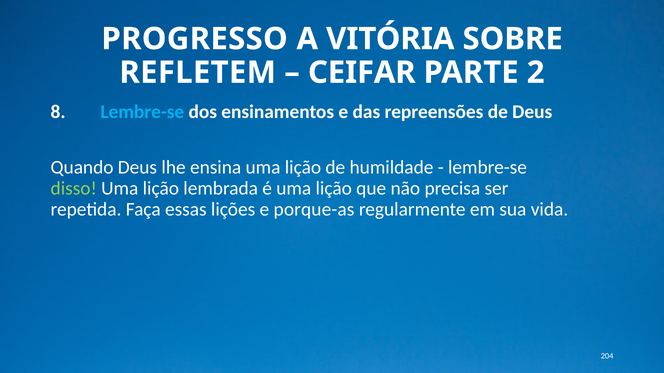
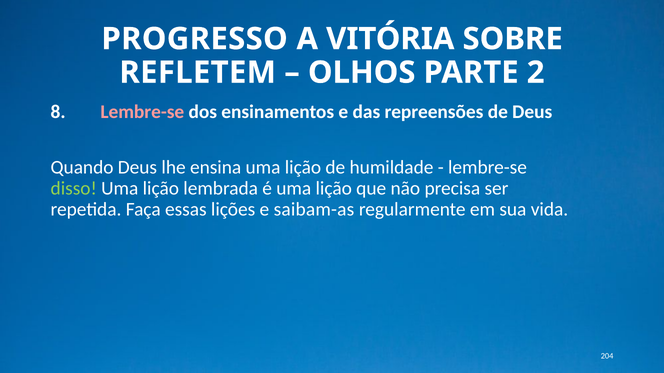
CEIFAR: CEIFAR -> OLHOS
Lembre-se at (142, 112) colour: light blue -> pink
porque-as: porque-as -> saibam-as
